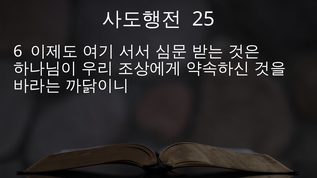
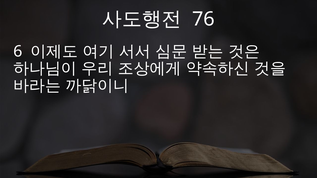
25: 25 -> 76
